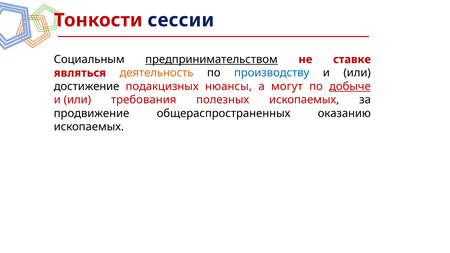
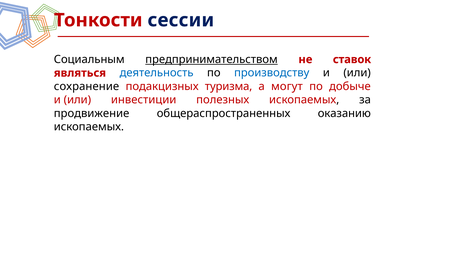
ставке: ставке -> ставок
деятельность colour: orange -> blue
достижение: достижение -> сохранение
нюансы: нюансы -> туризма
добыче underline: present -> none
требования: требования -> инвестиции
